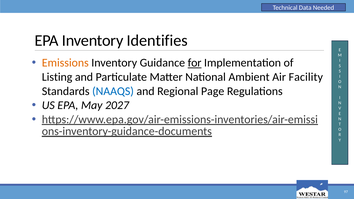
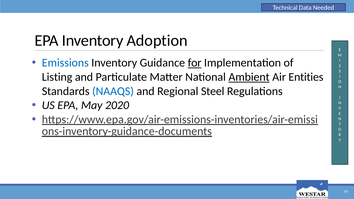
Identifies: Identifies -> Adoption
Emissions colour: orange -> blue
Ambient underline: none -> present
Facility: Facility -> Entities
Page: Page -> Steel
2027: 2027 -> 2020
